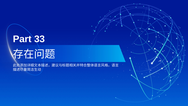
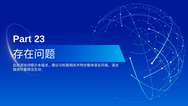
33: 33 -> 23
